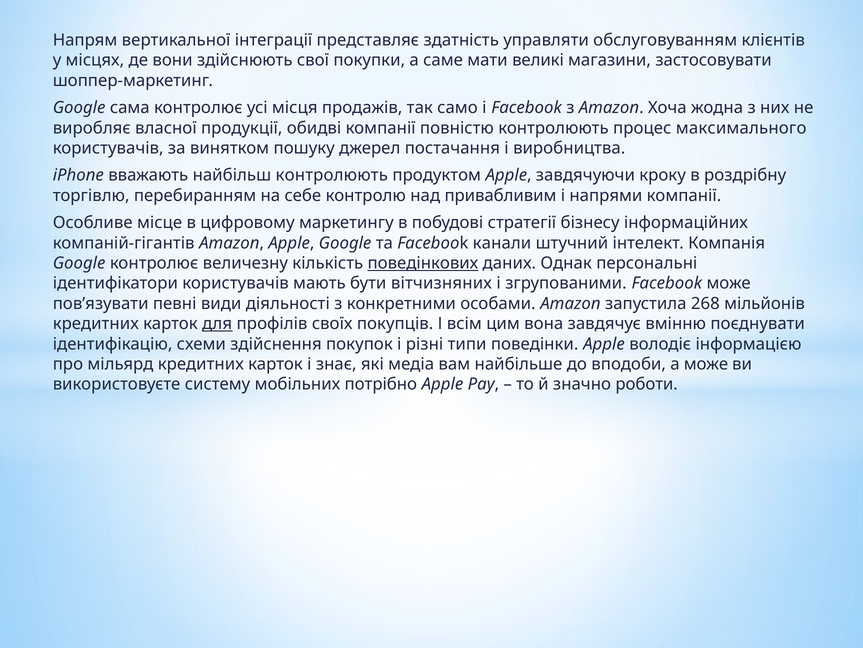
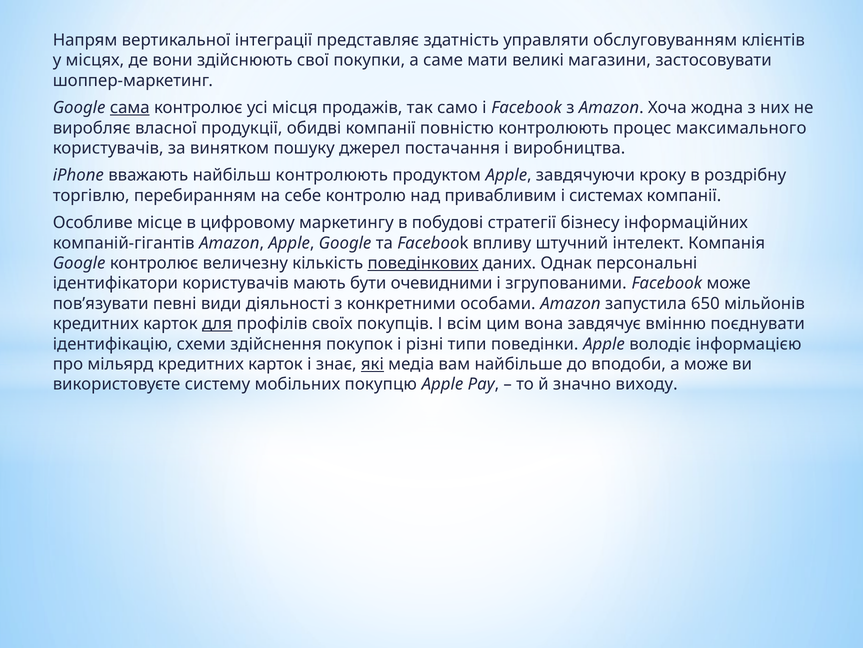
сама underline: none -> present
напрями: напрями -> системах
канали: канали -> впливу
вітчизняних: вітчизняних -> очевидними
268: 268 -> 650
які underline: none -> present
потрібно: потрібно -> покупцю
роботи: роботи -> виходу
